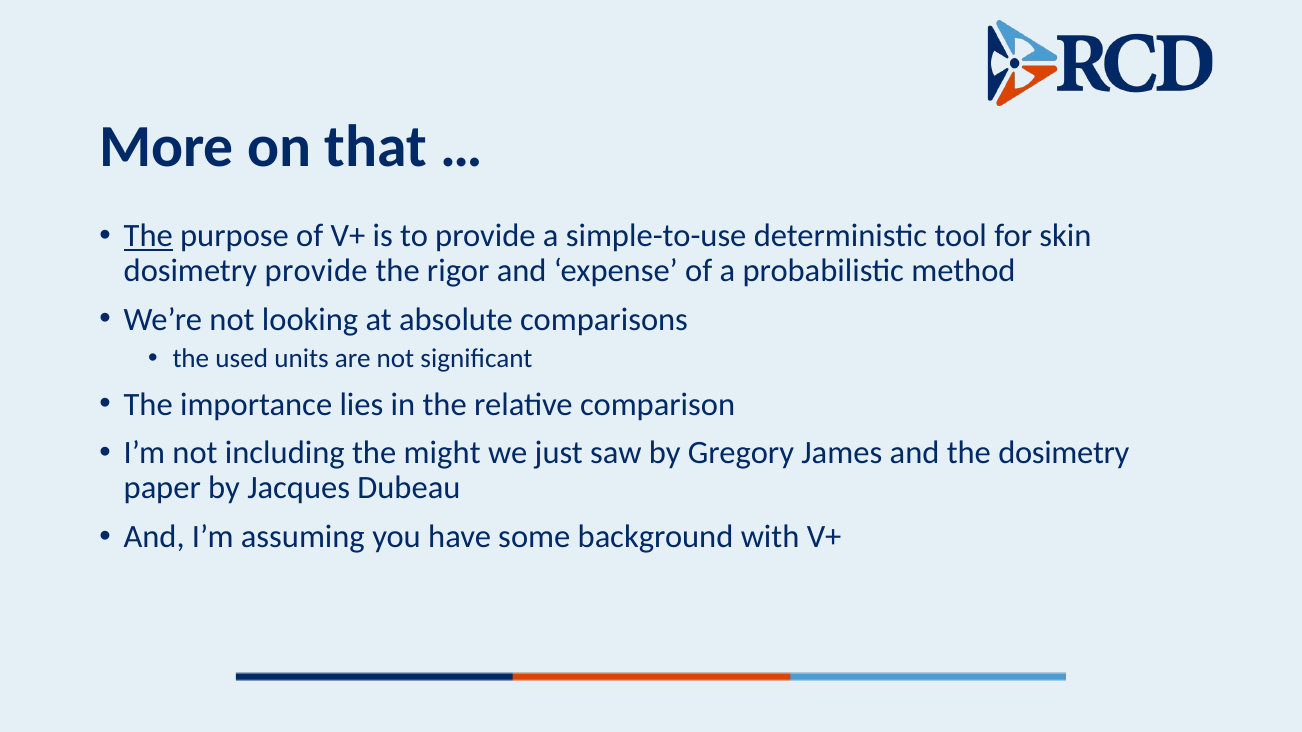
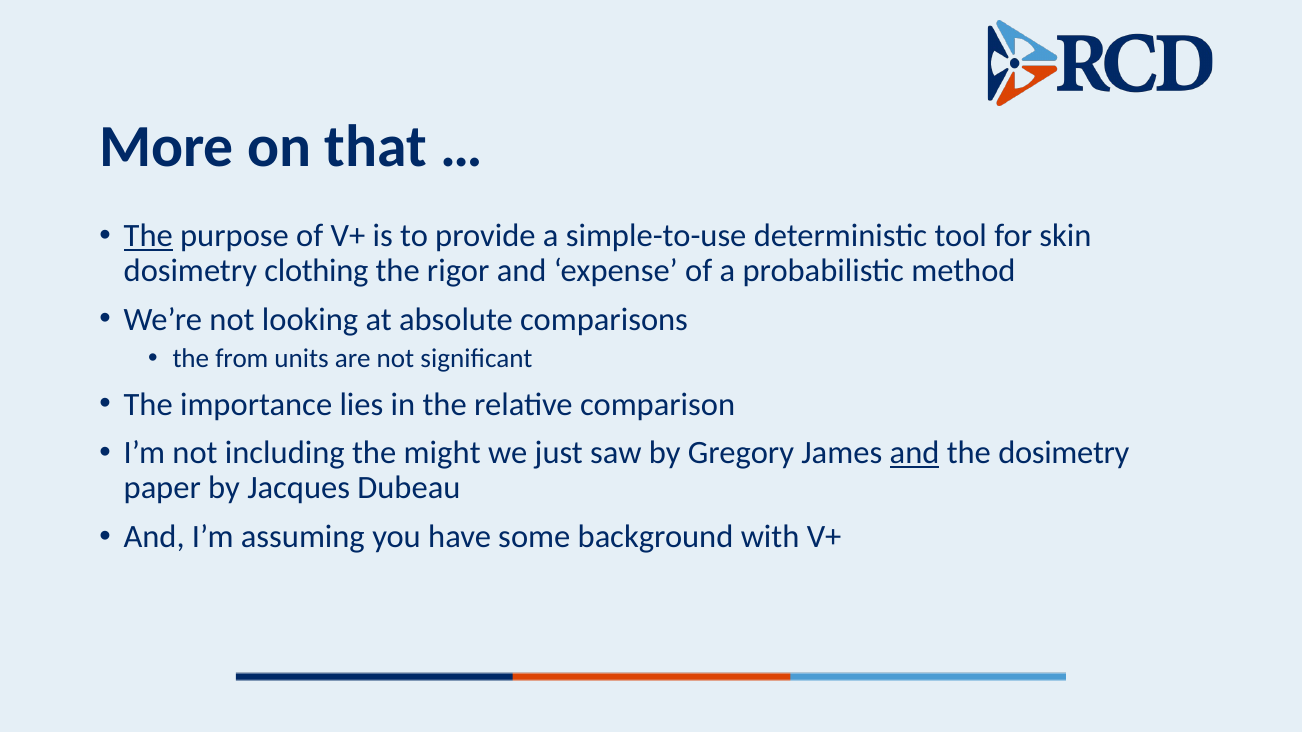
dosimetry provide: provide -> clothing
used: used -> from
and at (915, 453) underline: none -> present
